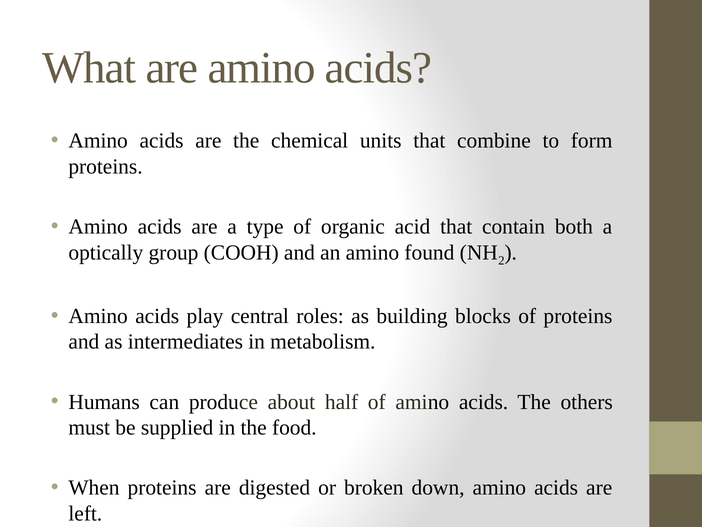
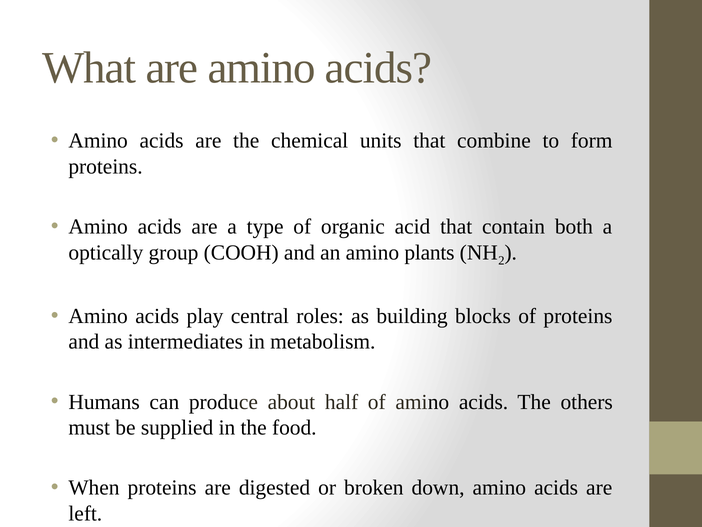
found: found -> plants
